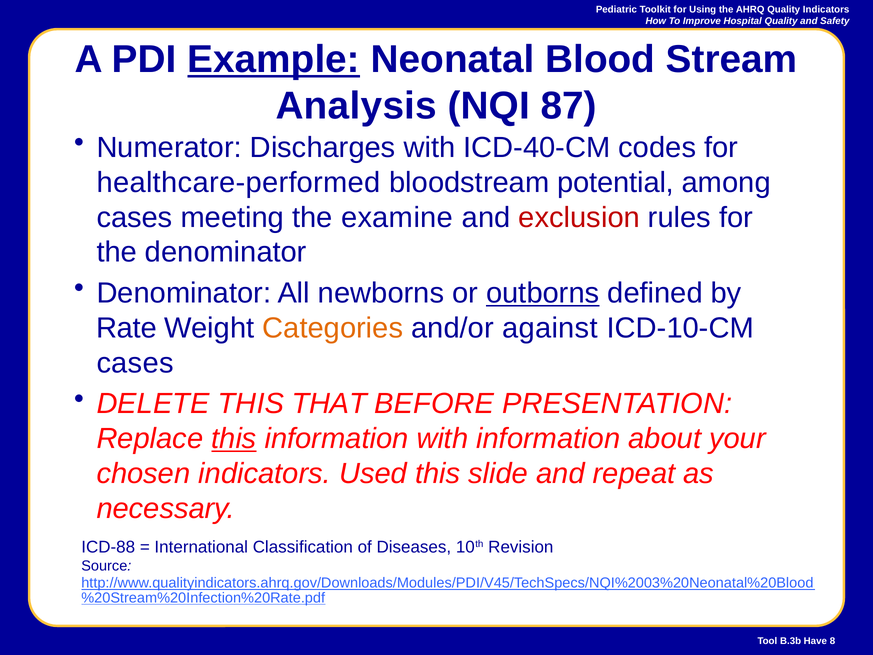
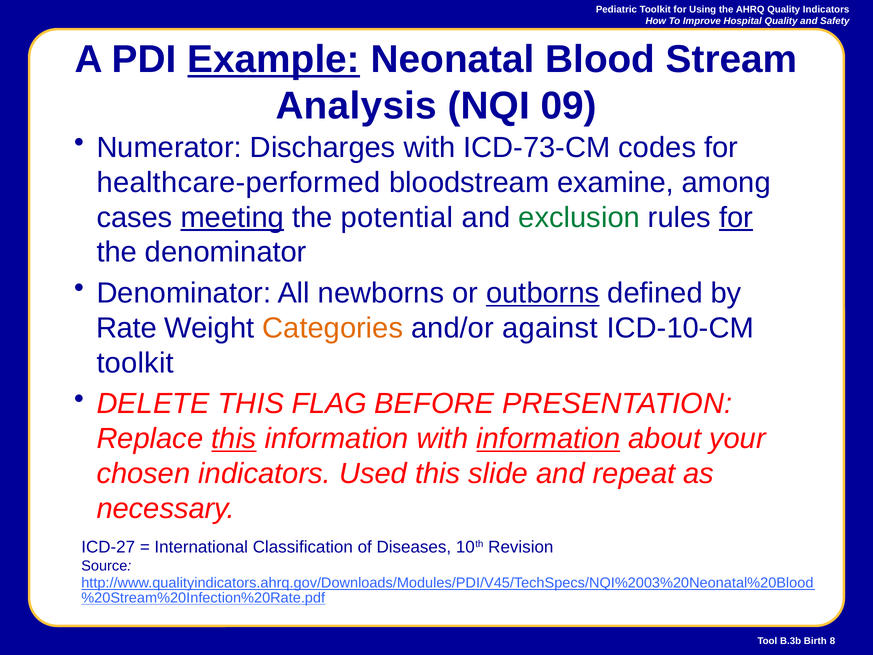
87: 87 -> 09
ICD-40-CM: ICD-40-CM -> ICD-73-CM
potential: potential -> examine
meeting underline: none -> present
examine: examine -> potential
exclusion colour: red -> green
for at (736, 217) underline: none -> present
cases at (135, 363): cases -> toolkit
THAT: THAT -> FLAG
information at (548, 439) underline: none -> present
ICD-88: ICD-88 -> ICD-27
Have: Have -> Birth
